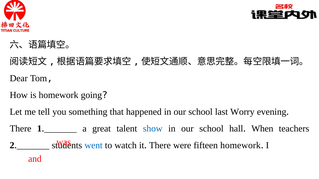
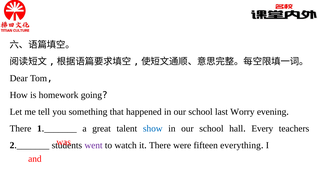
When: When -> Every
went colour: blue -> purple
fifteen homework: homework -> everything
